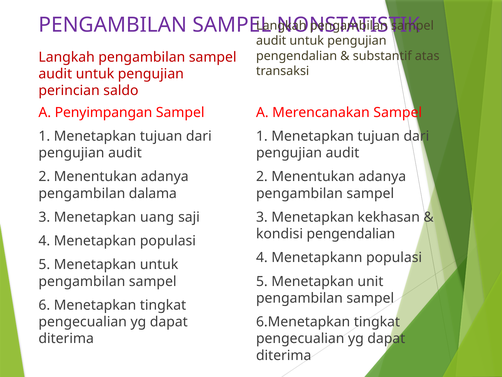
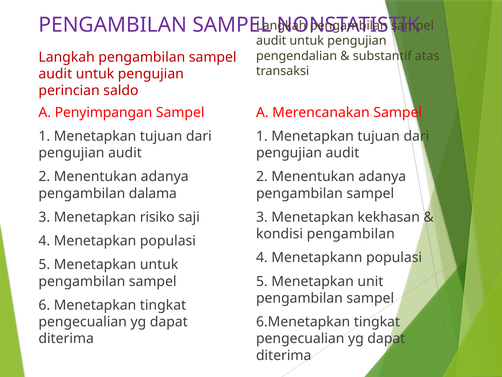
uang: uang -> risiko
kondisi pengendalian: pengendalian -> pengambilan
